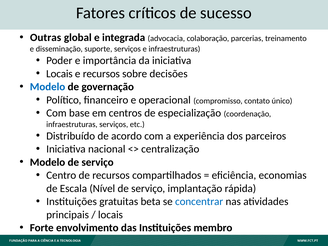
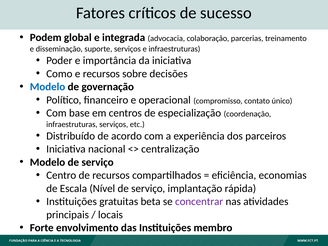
Outras: Outras -> Podem
Locais at (59, 74): Locais -> Como
concentrar colour: blue -> purple
